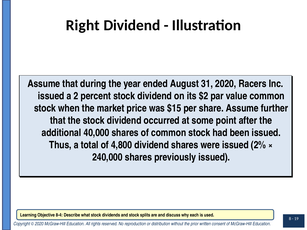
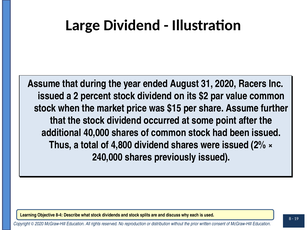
Right: Right -> Large
